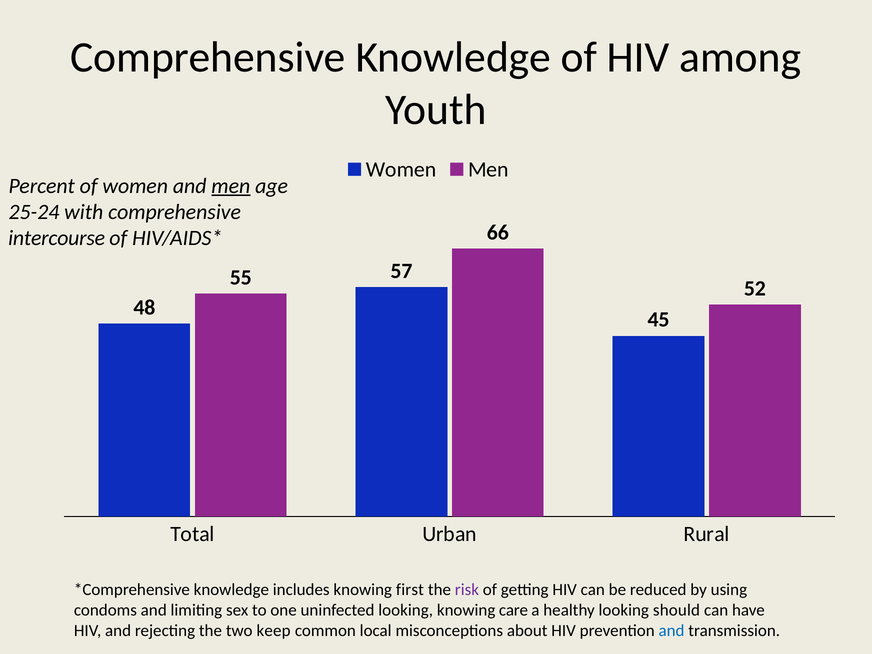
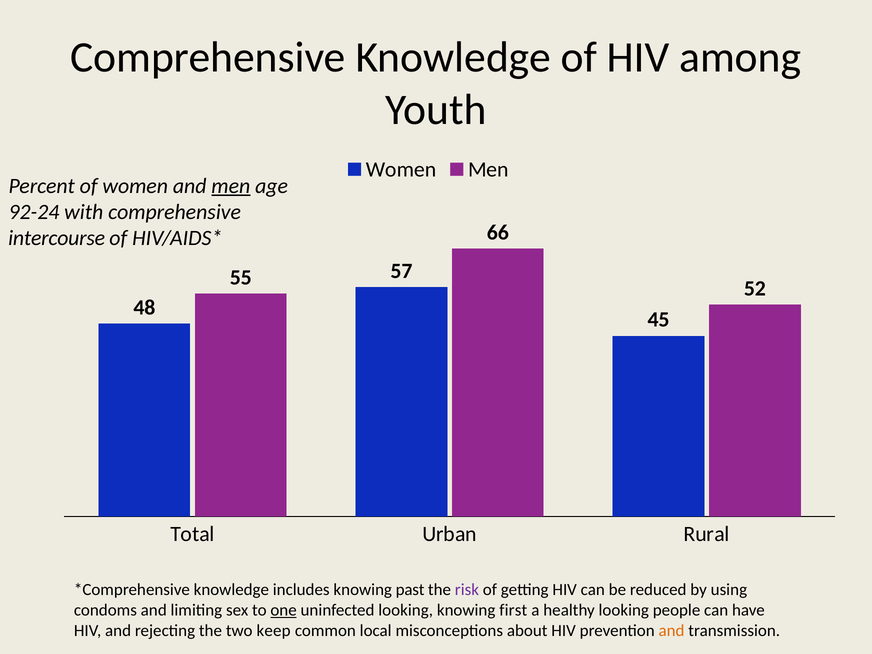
25-24: 25-24 -> 92-24
first: first -> past
one underline: none -> present
care: care -> first
should: should -> people
and at (672, 630) colour: blue -> orange
